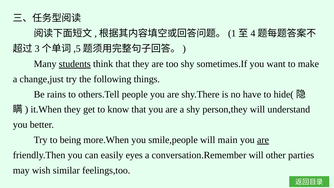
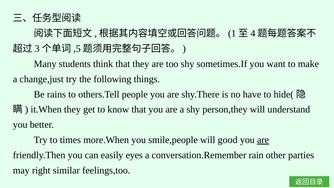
students underline: present -> none
being: being -> times
main: main -> good
conversation.Remember will: will -> rain
wish: wish -> right
